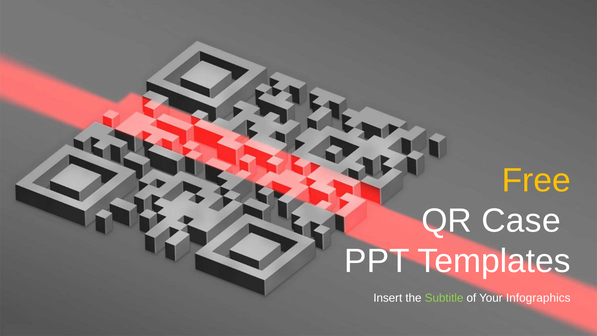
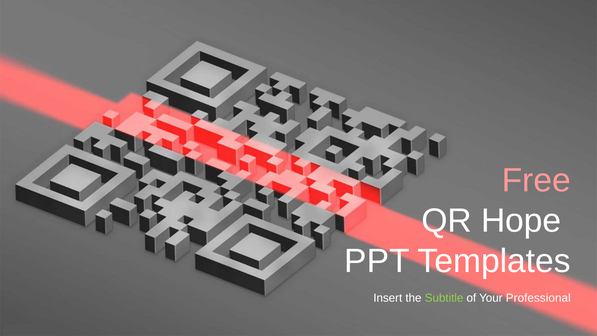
Free colour: yellow -> pink
Case: Case -> Hope
Infographics: Infographics -> Professional
